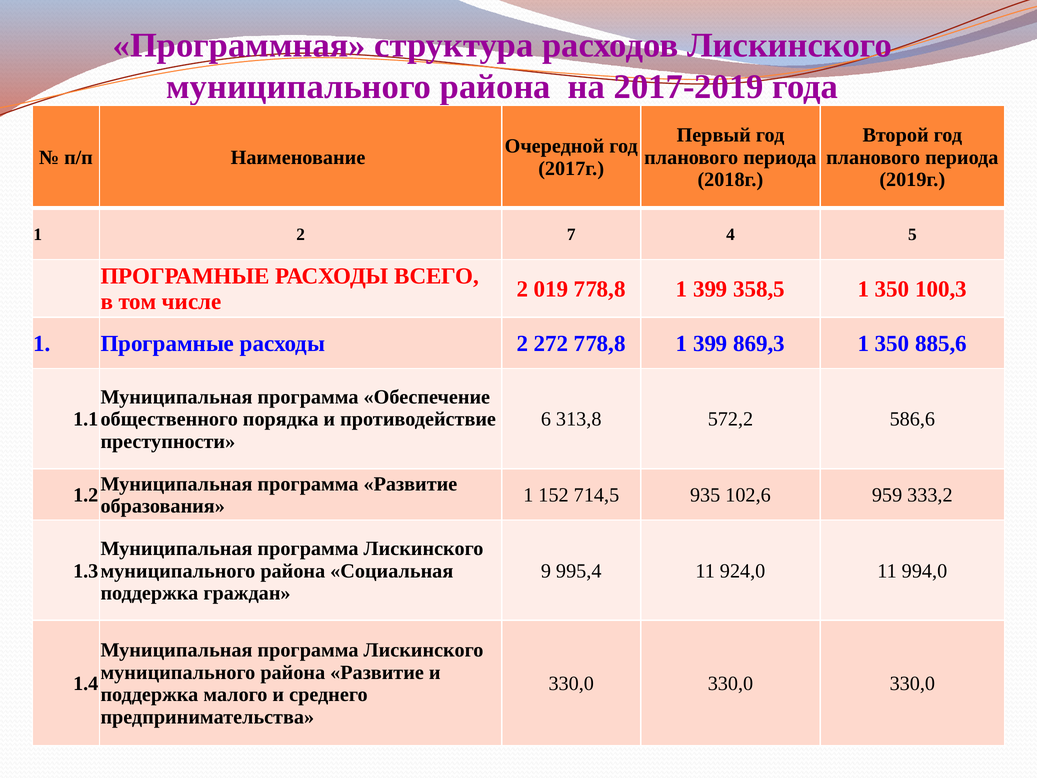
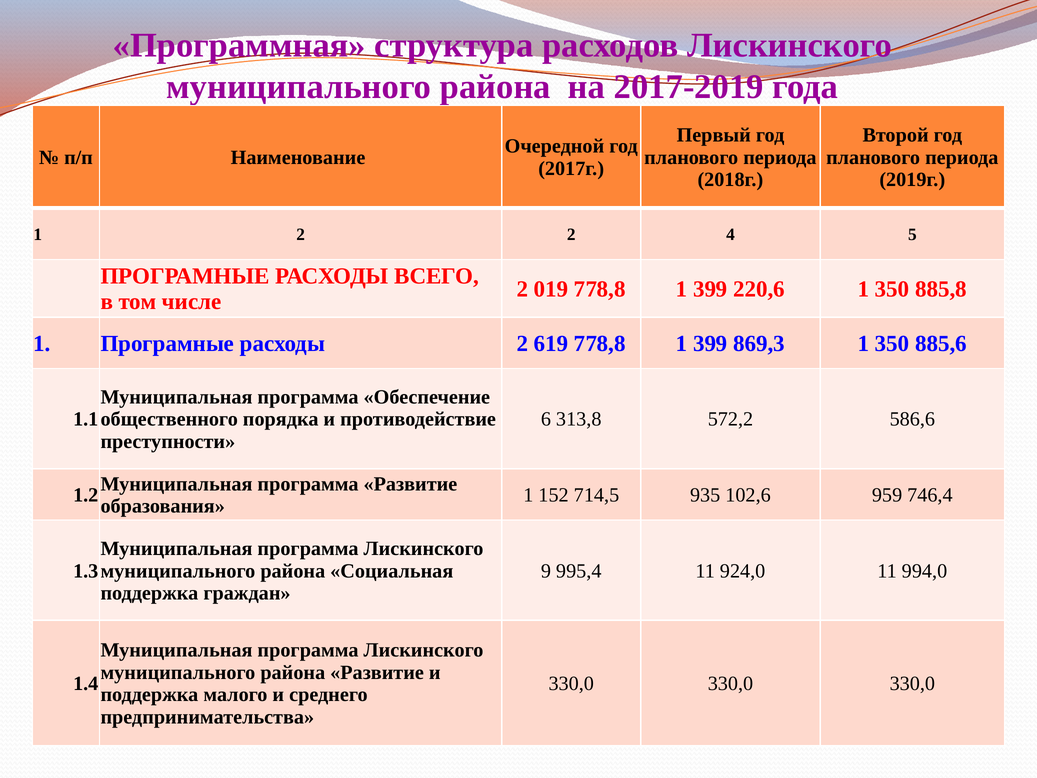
2 7: 7 -> 2
358,5: 358,5 -> 220,6
100,3: 100,3 -> 885,8
272: 272 -> 619
333,2: 333,2 -> 746,4
